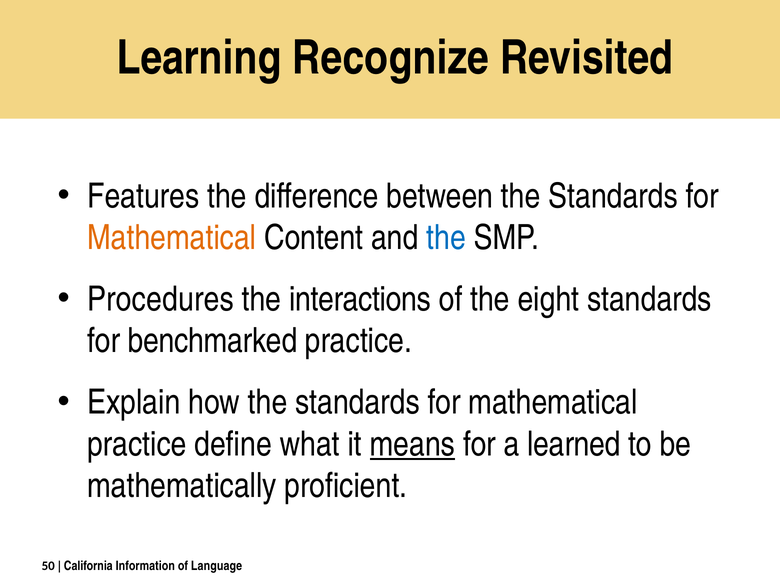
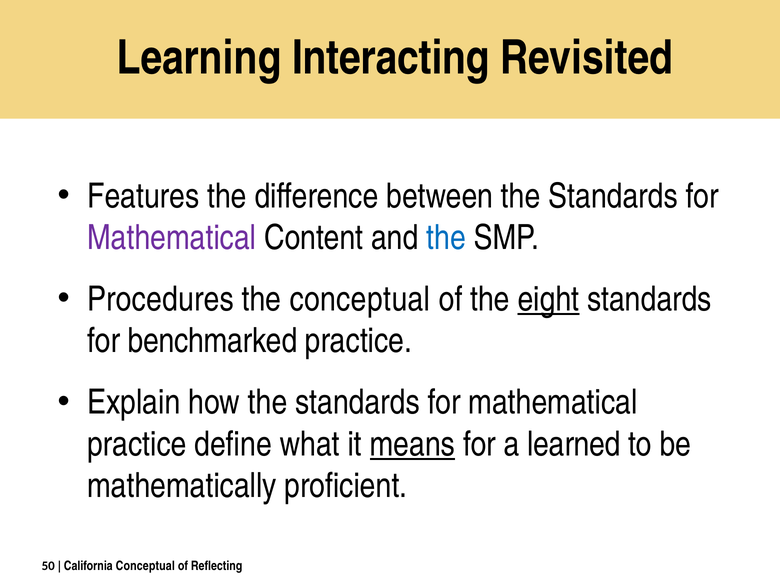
Recognize: Recognize -> Interacting
Mathematical at (172, 238) colour: orange -> purple
the interactions: interactions -> conceptual
eight underline: none -> present
California Information: Information -> Conceptual
Language: Language -> Reflecting
